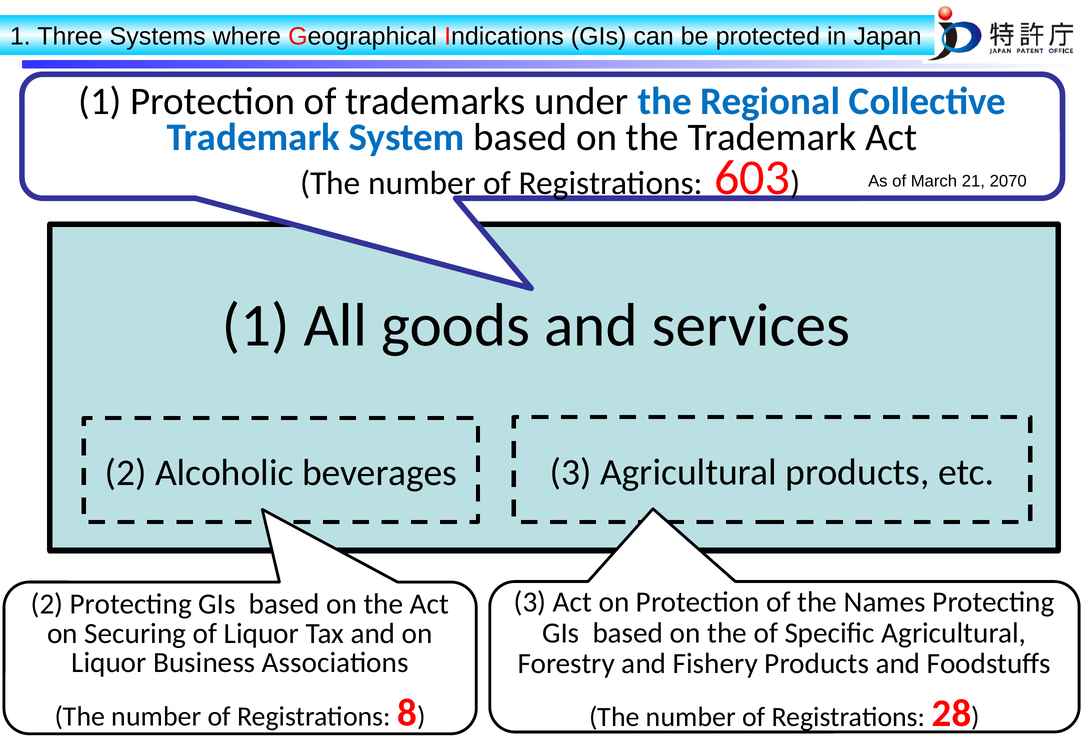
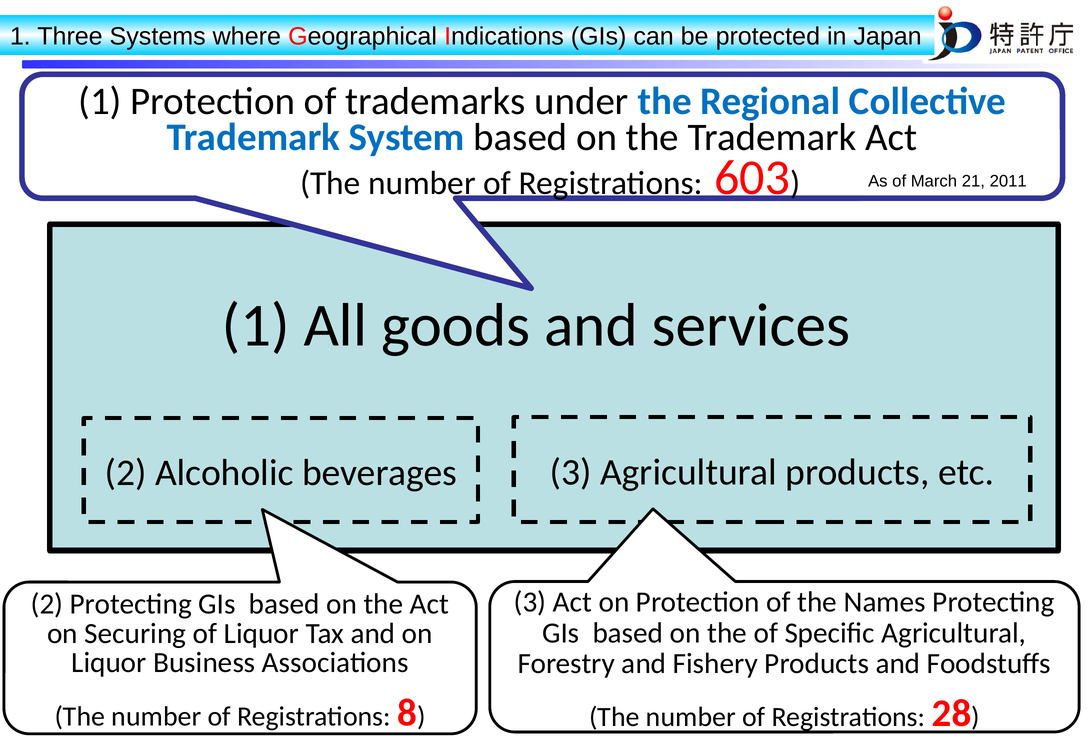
2070: 2070 -> 2011
